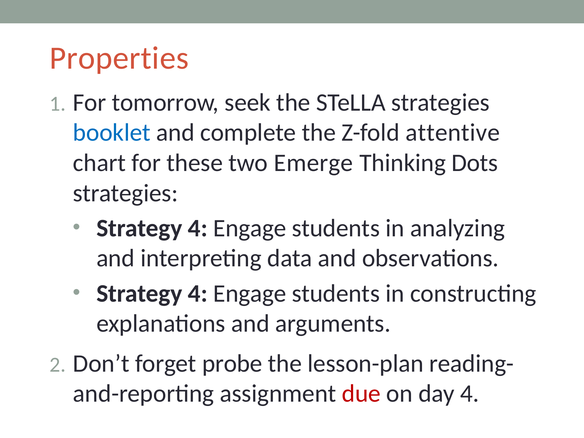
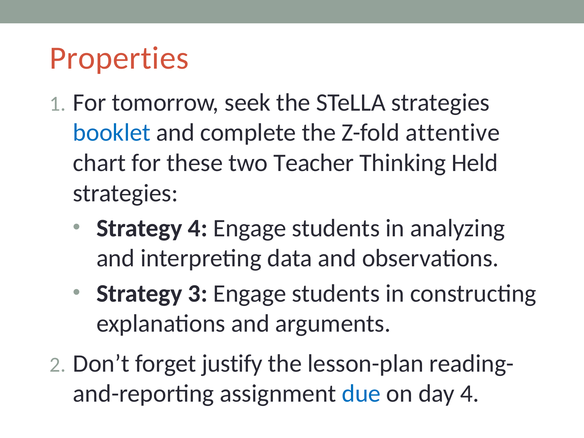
Emerge: Emerge -> Teacher
Dots: Dots -> Held
4 at (198, 293): 4 -> 3
probe: probe -> justify
due colour: red -> blue
